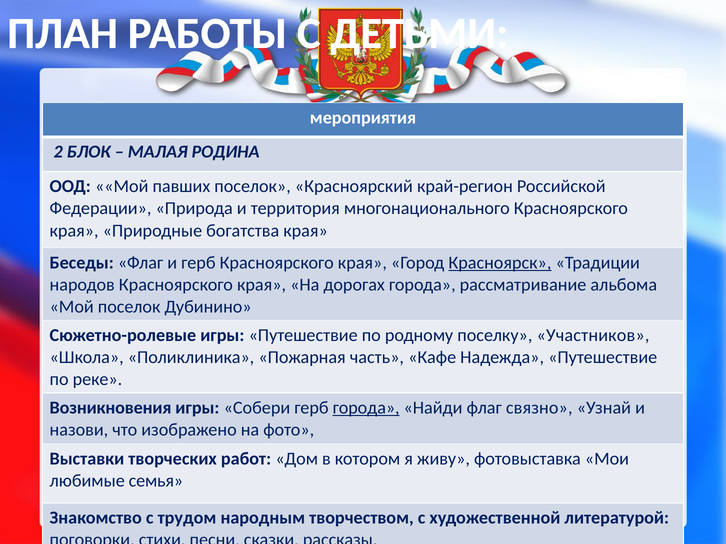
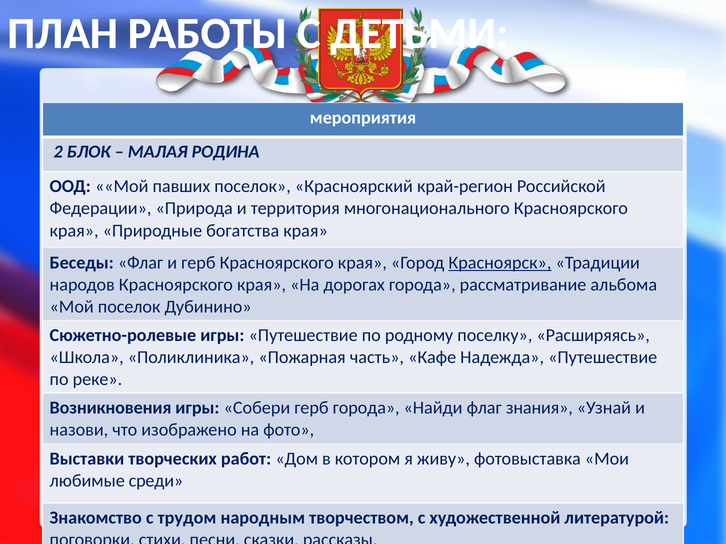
Участников: Участников -> Расширяясь
города at (366, 408) underline: present -> none
связно: связно -> знания
семья: семья -> среди
